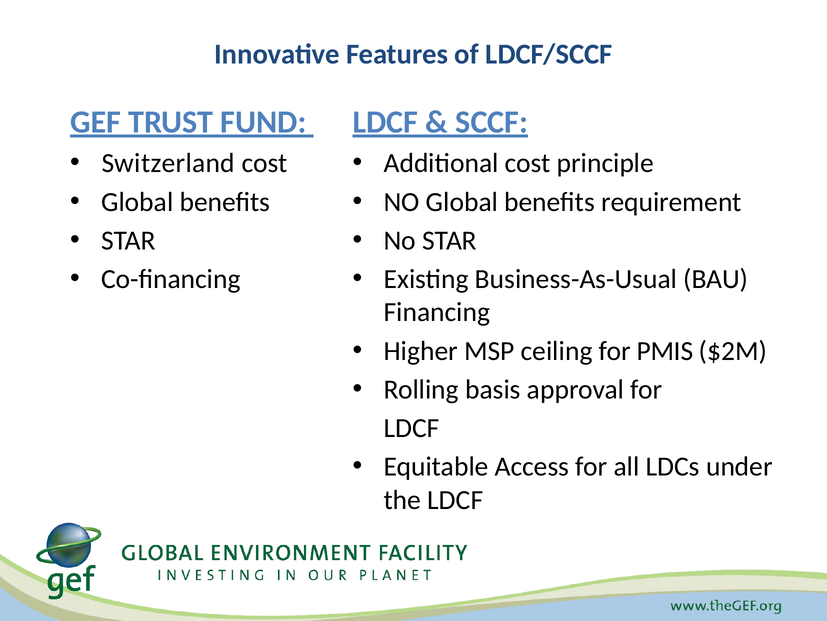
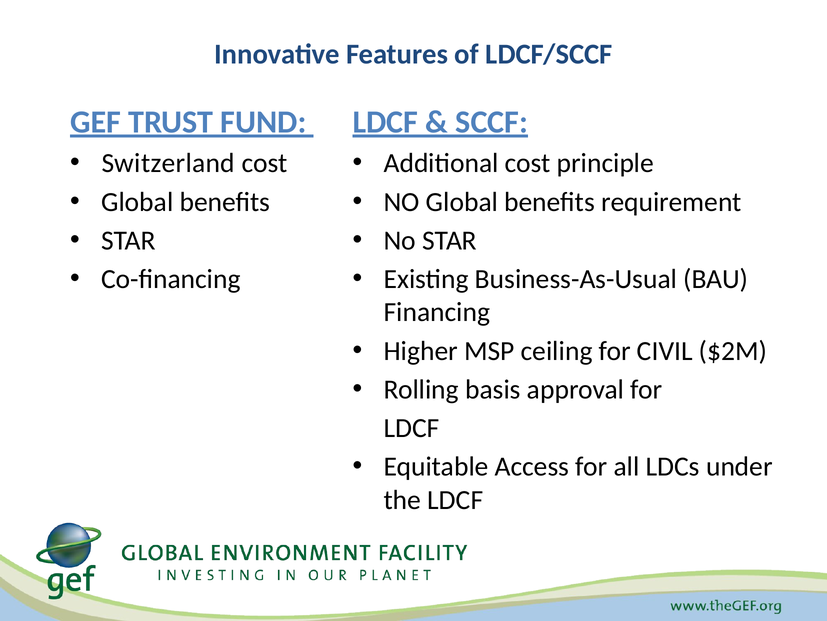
PMIS: PMIS -> CIVIL
